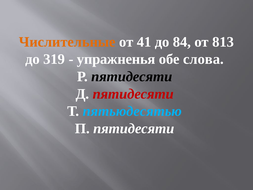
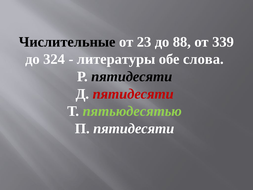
Числительные colour: orange -> black
41: 41 -> 23
84: 84 -> 88
813: 813 -> 339
319: 319 -> 324
упражненья: упражненья -> литературы
пятьюдесятью colour: light blue -> light green
